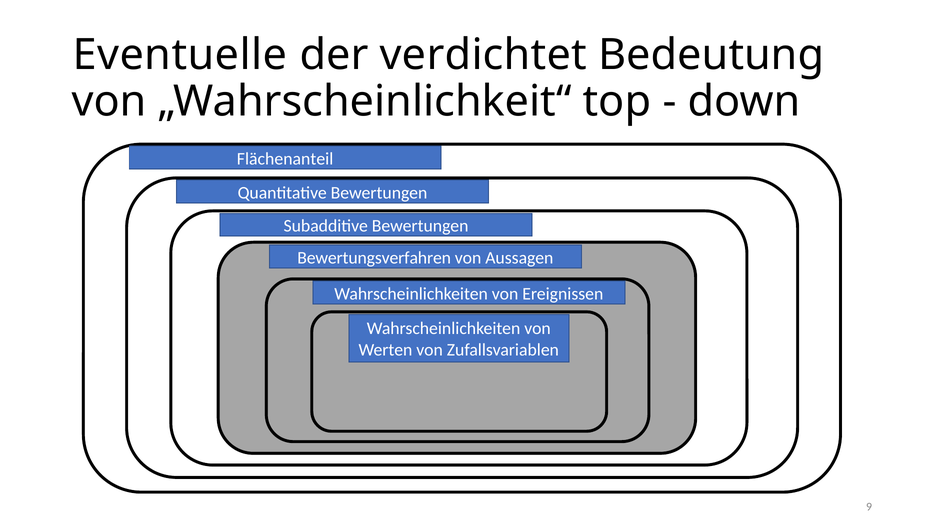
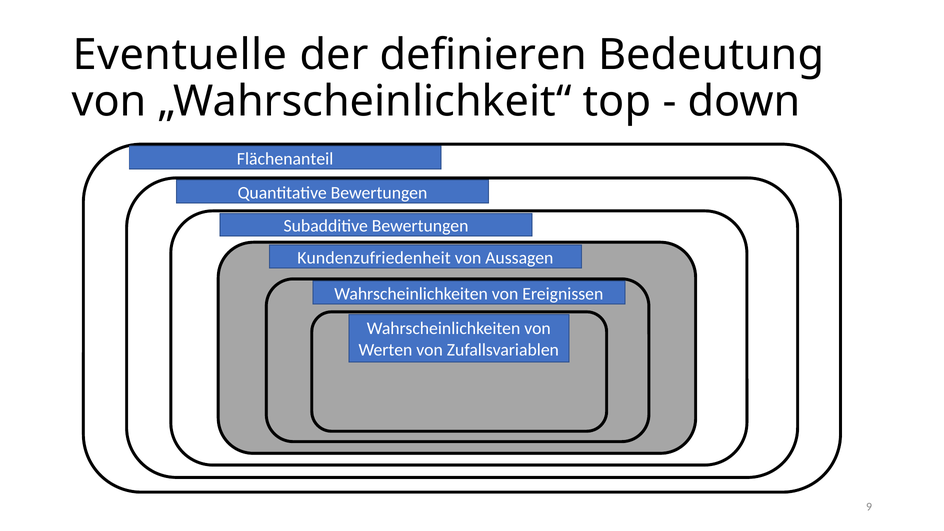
verdichtet: verdichtet -> definieren
Bewertungsverfahren: Bewertungsverfahren -> Kundenzufriedenheit
